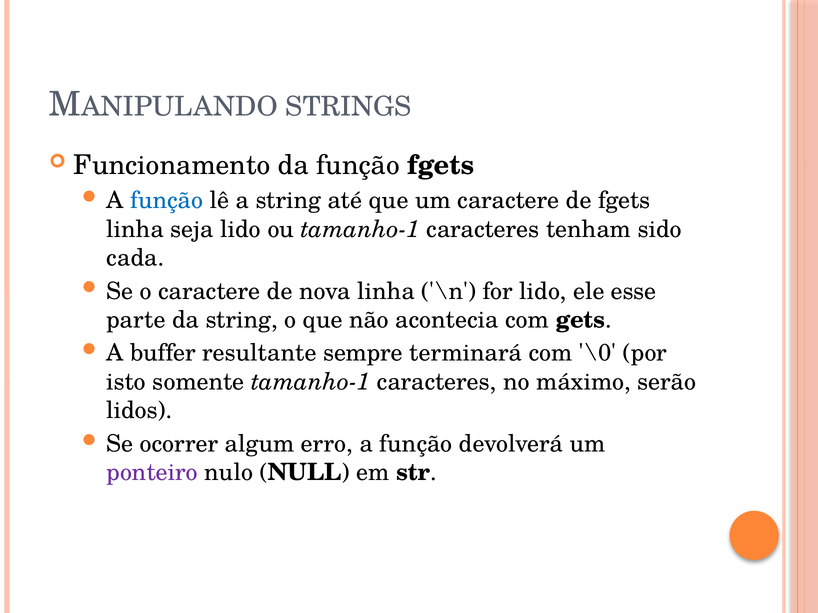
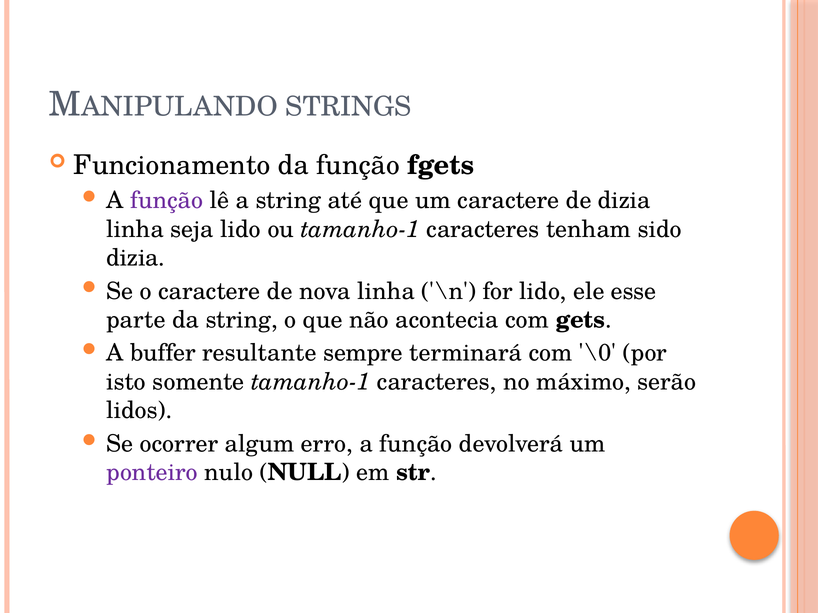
função at (167, 201) colour: blue -> purple
de fgets: fgets -> dizia
cada at (135, 258): cada -> dizia
